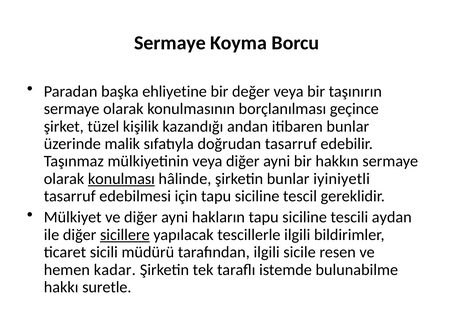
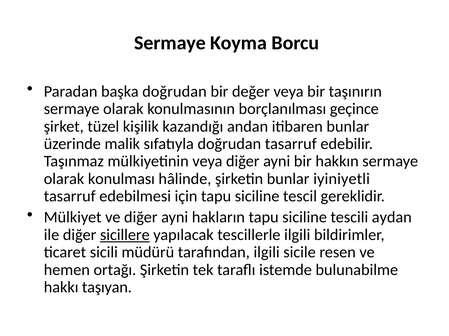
başka ehliyetine: ehliyetine -> doğrudan
konulması underline: present -> none
kadar: kadar -> ortağı
suretle: suretle -> taşıyan
